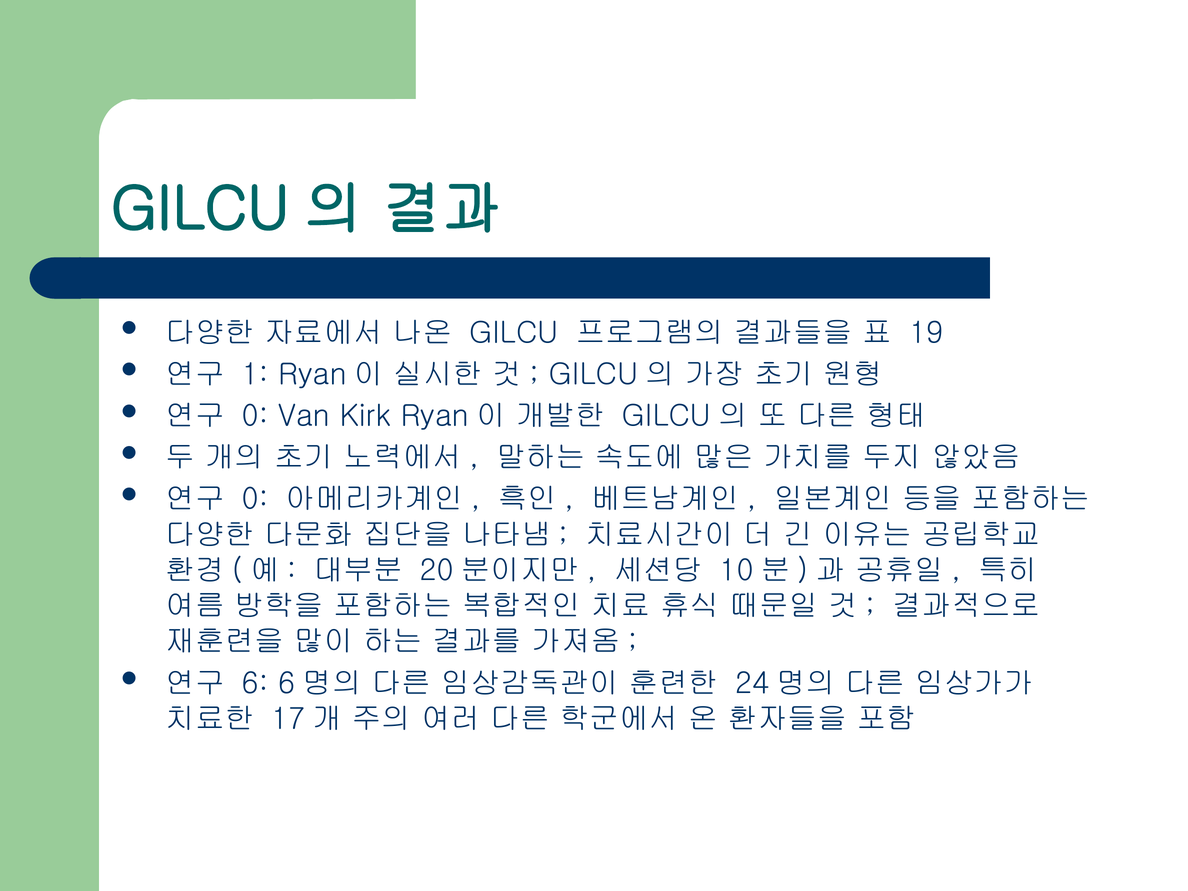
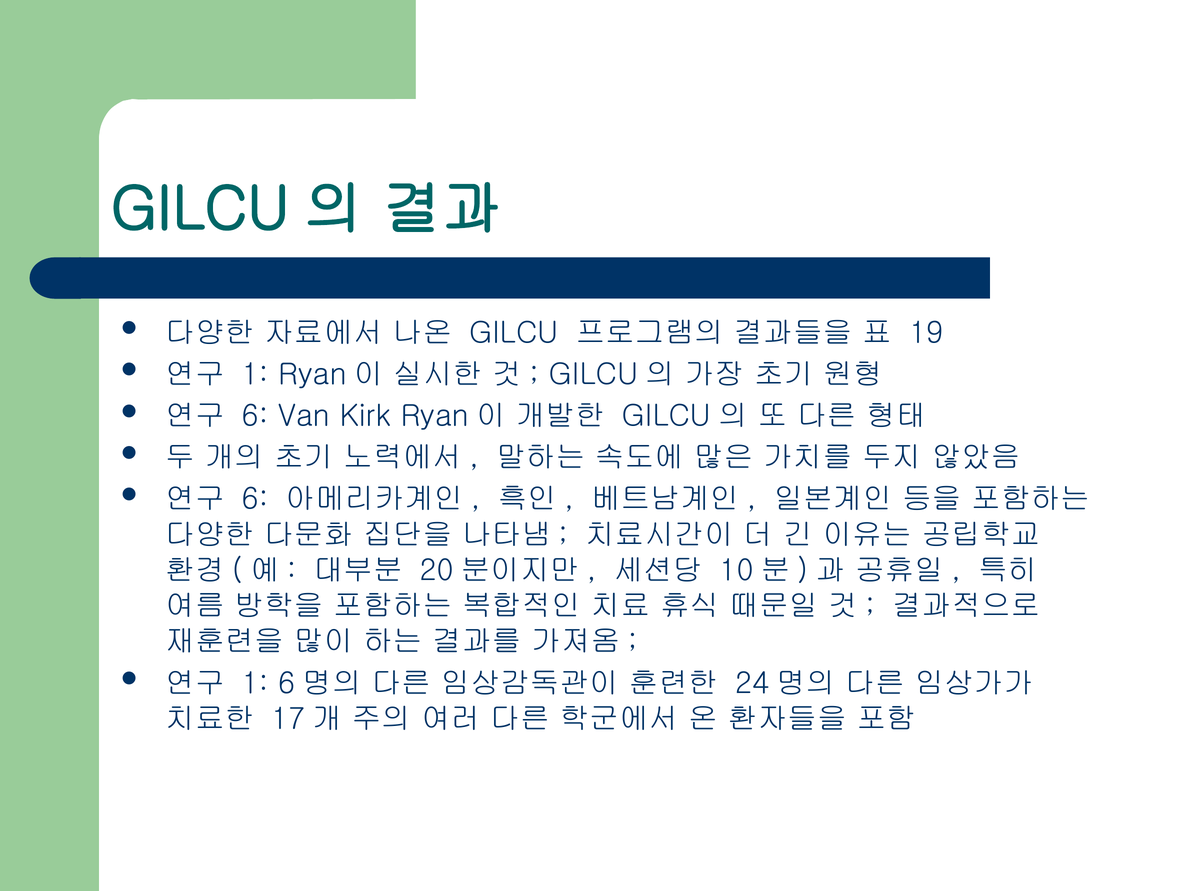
0 at (255, 416): 0 -> 6
0 at (255, 499): 0 -> 6
6 at (255, 683): 6 -> 1
